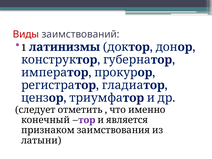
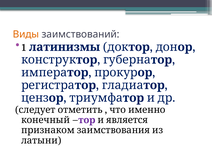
Виды colour: red -> orange
